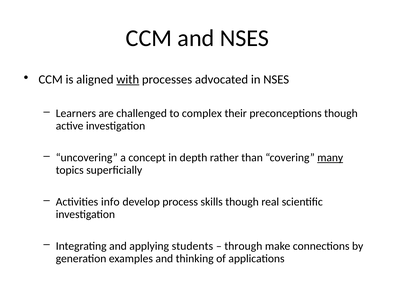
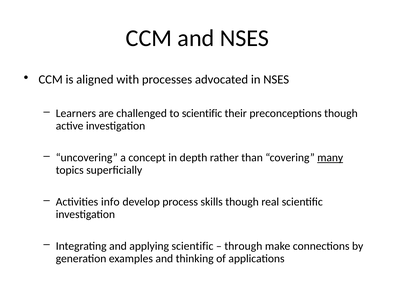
with underline: present -> none
to complex: complex -> scientific
applying students: students -> scientific
